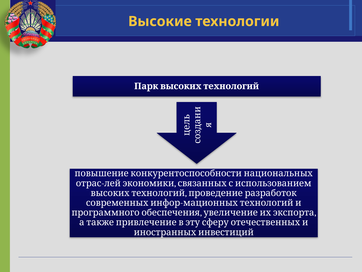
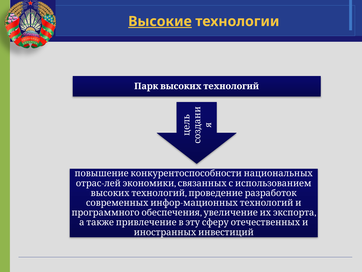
Высокие underline: none -> present
